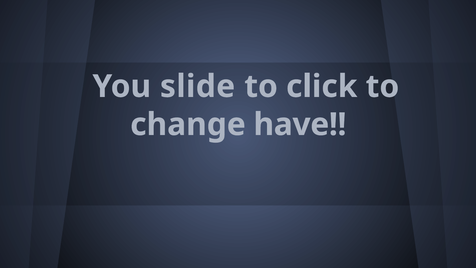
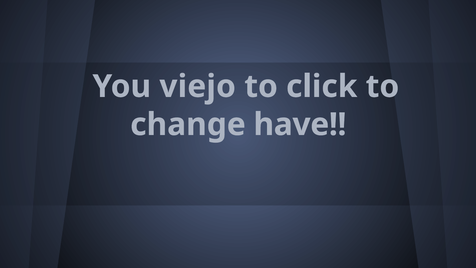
slide: slide -> viejo
